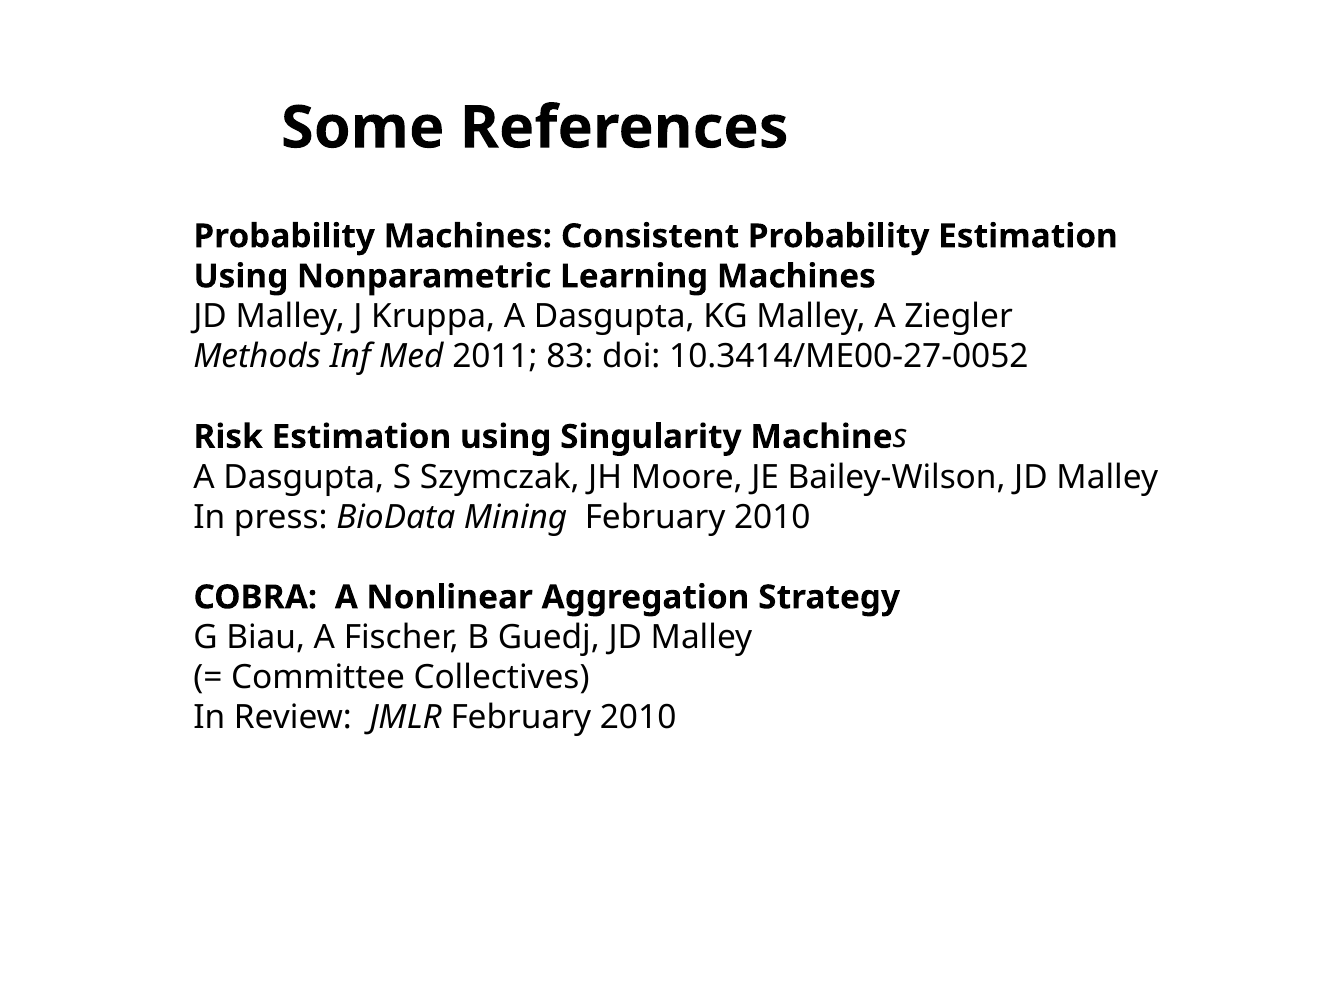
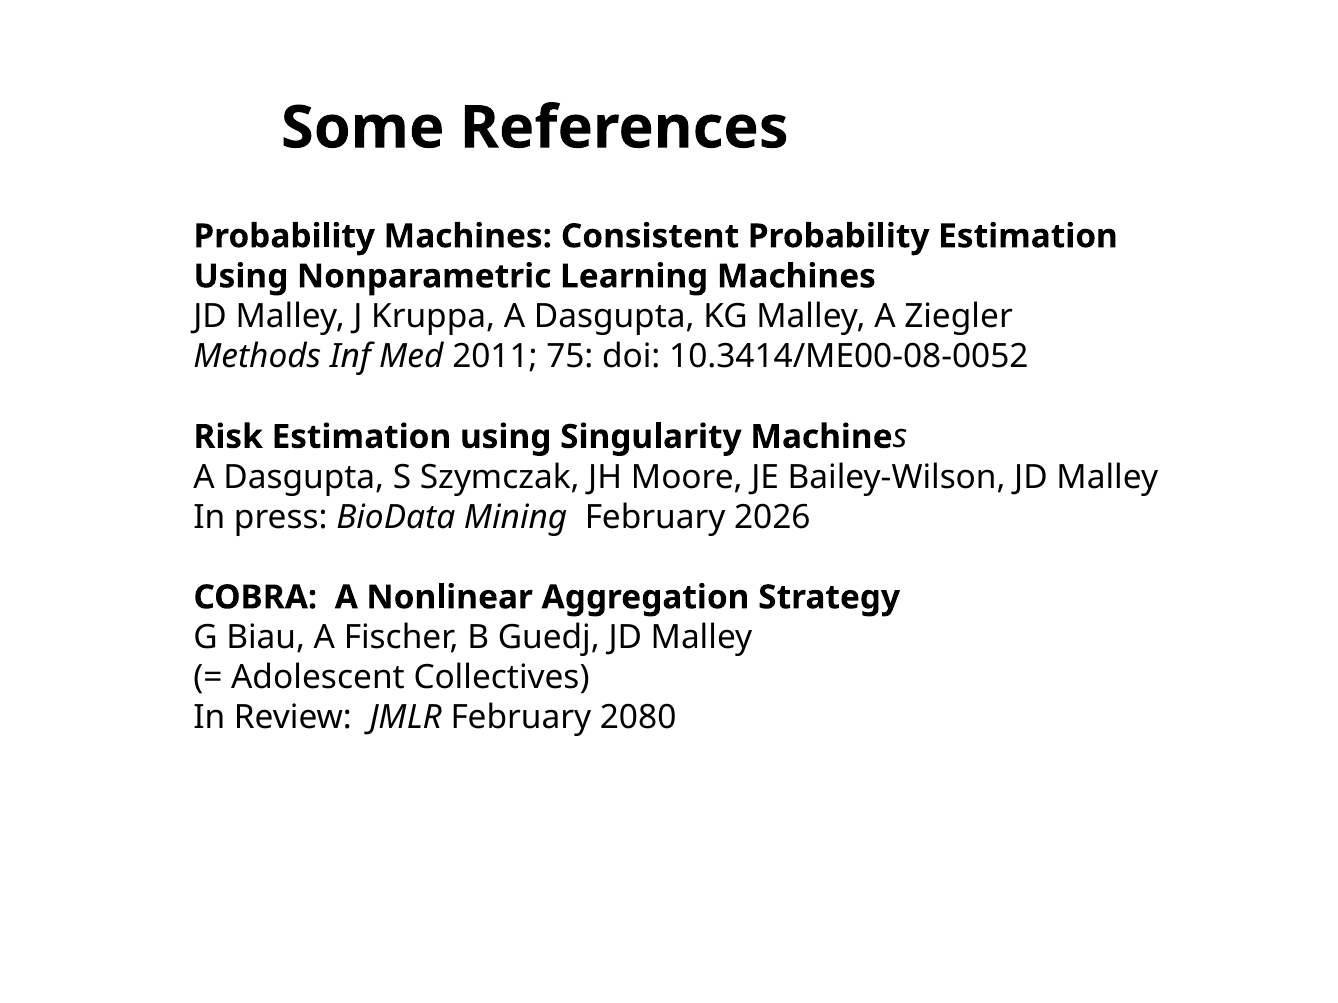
83: 83 -> 75
10.3414/ME00-27-0052: 10.3414/ME00-27-0052 -> 10.3414/ME00-08-0052
Mining February 2010: 2010 -> 2026
Committee: Committee -> Adolescent
JMLR February 2010: 2010 -> 2080
